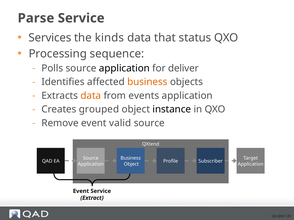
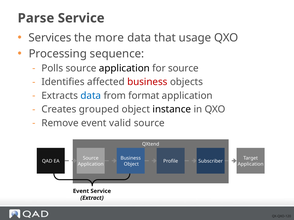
kinds: kinds -> more
status: status -> usage
for deliver: deliver -> source
business at (147, 82) colour: orange -> red
data at (91, 96) colour: orange -> blue
events: events -> format
